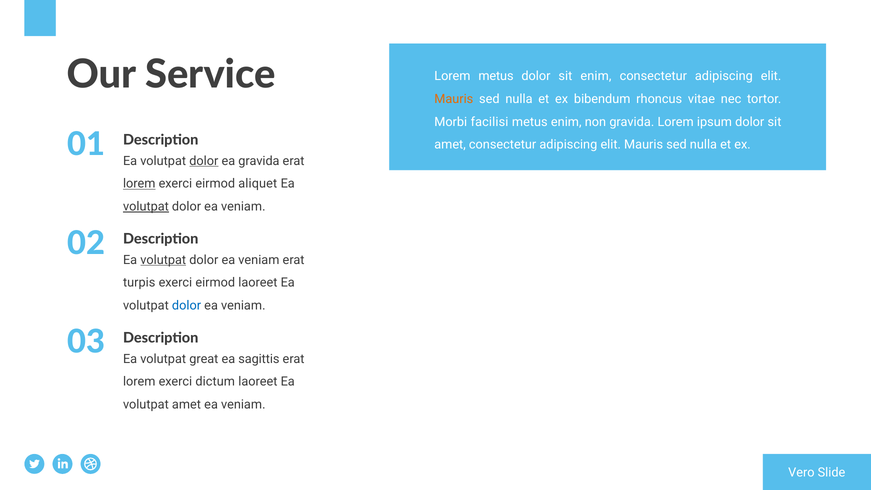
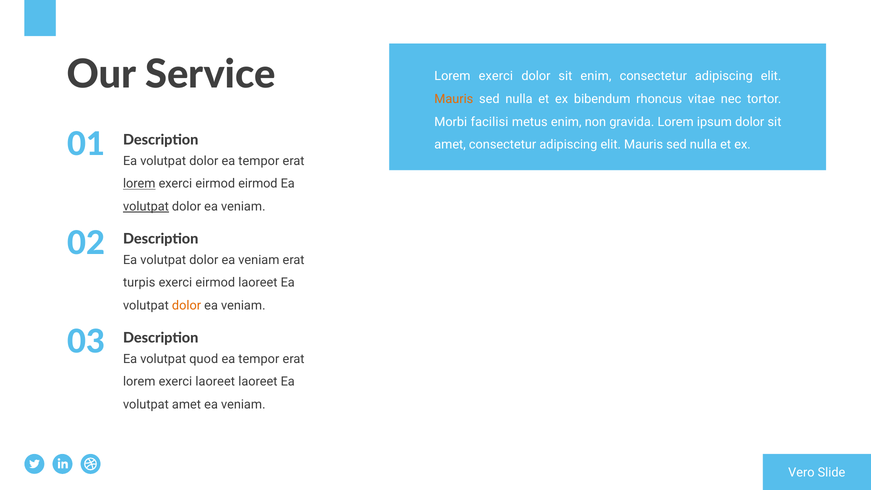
metus at (496, 76): metus -> exerci
dolor at (204, 161) underline: present -> none
gravida at (259, 161): gravida -> tempor
eirmod aliquet: aliquet -> eirmod
volutpat at (163, 260) underline: present -> none
dolor at (187, 306) colour: blue -> orange
great: great -> quod
sagittis at (259, 359): sagittis -> tempor
exerci dictum: dictum -> laoreet
